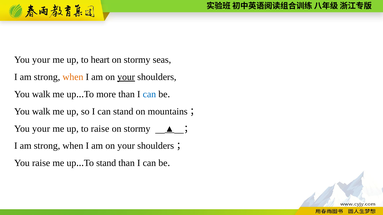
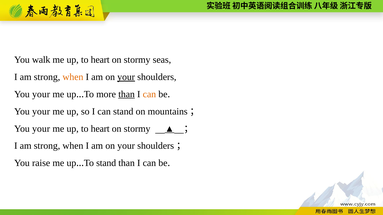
your at (41, 60): your -> walk
walk at (41, 94): walk -> your
than at (127, 94) underline: none -> present
can at (149, 94) colour: blue -> orange
walk at (41, 112): walk -> your
raise at (100, 129): raise -> heart
